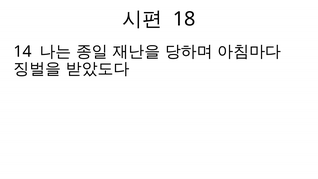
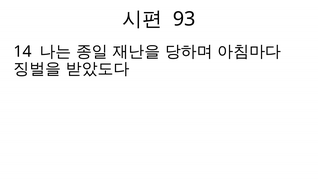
18: 18 -> 93
